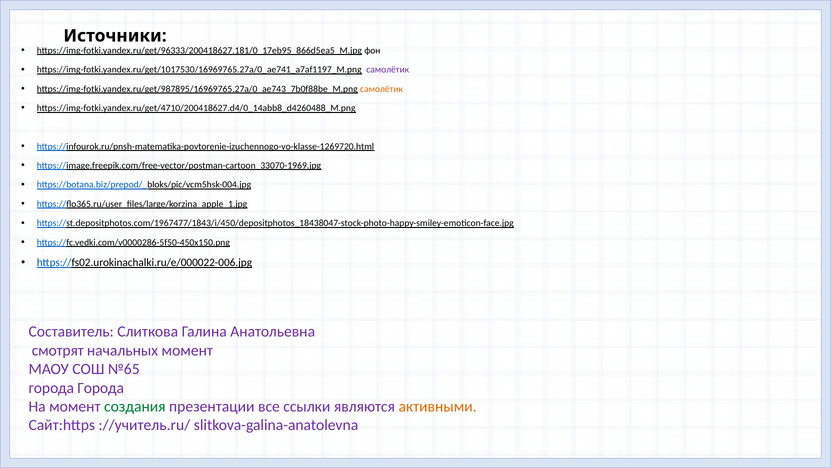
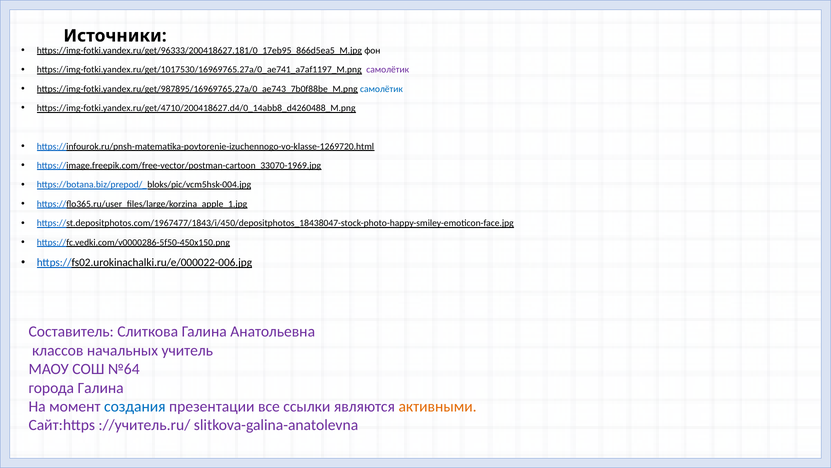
самолётик at (381, 89) colour: orange -> blue
смотрят: смотрят -> классов
начальных момент: момент -> учитель
№65: №65 -> №64
города Города: Города -> Галина
создания colour: green -> blue
